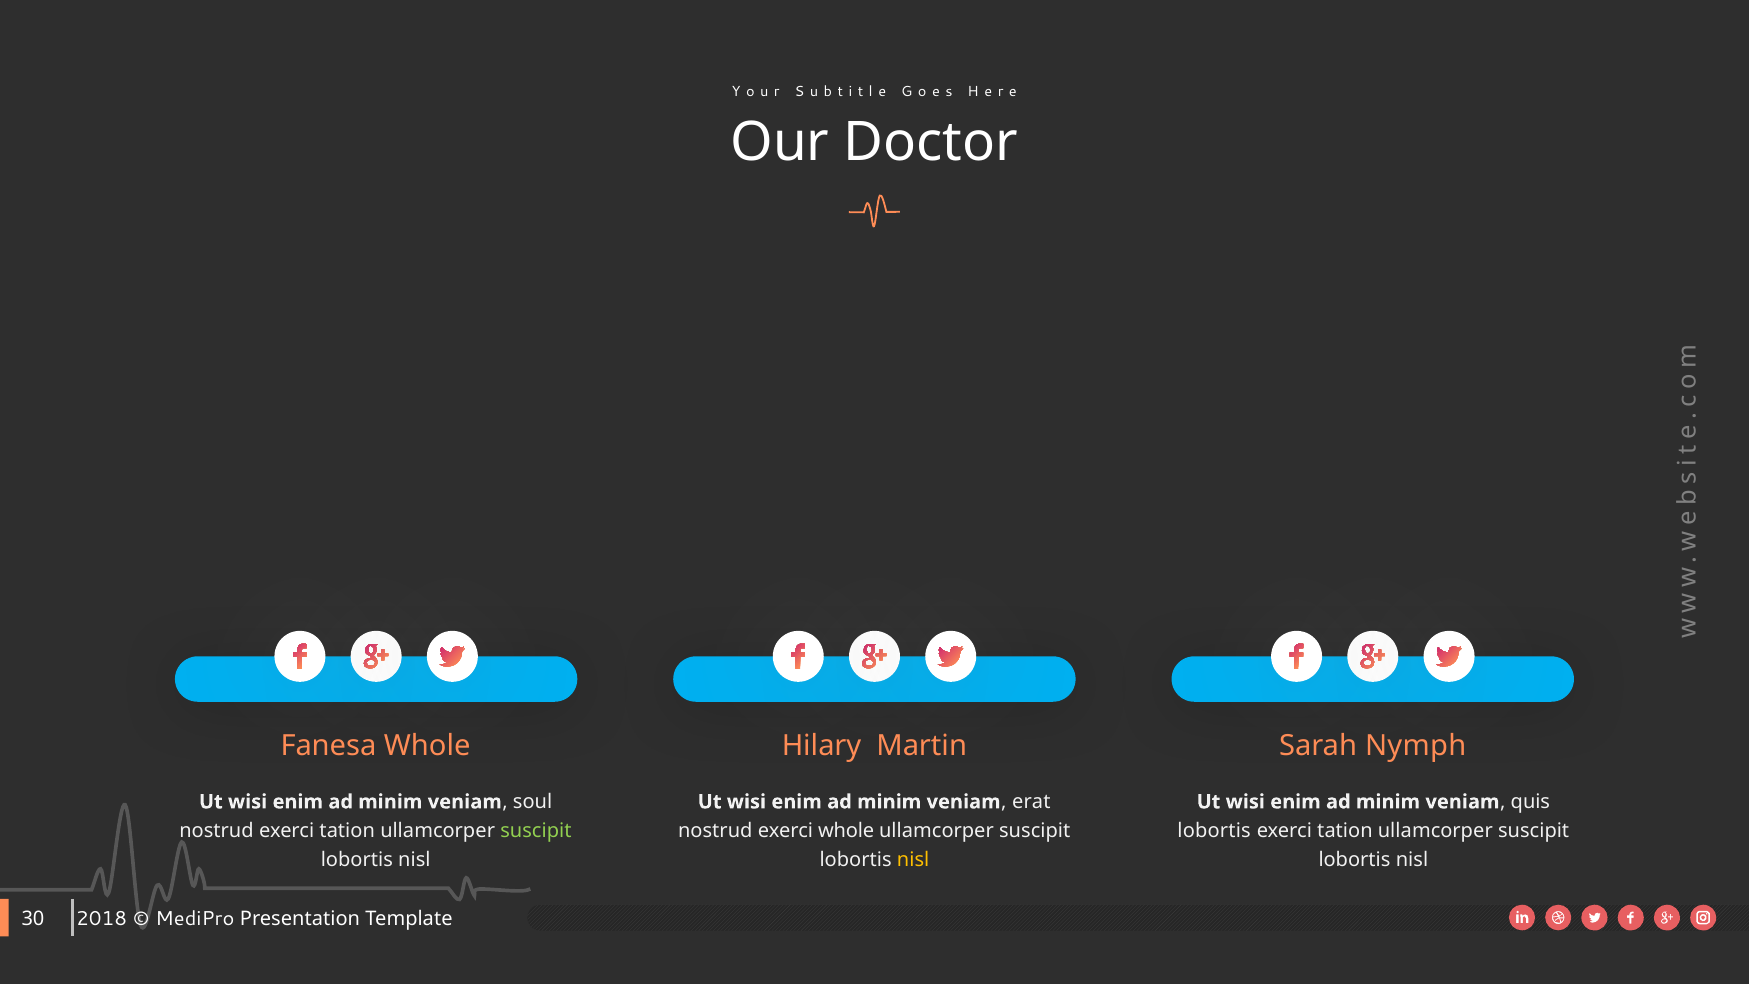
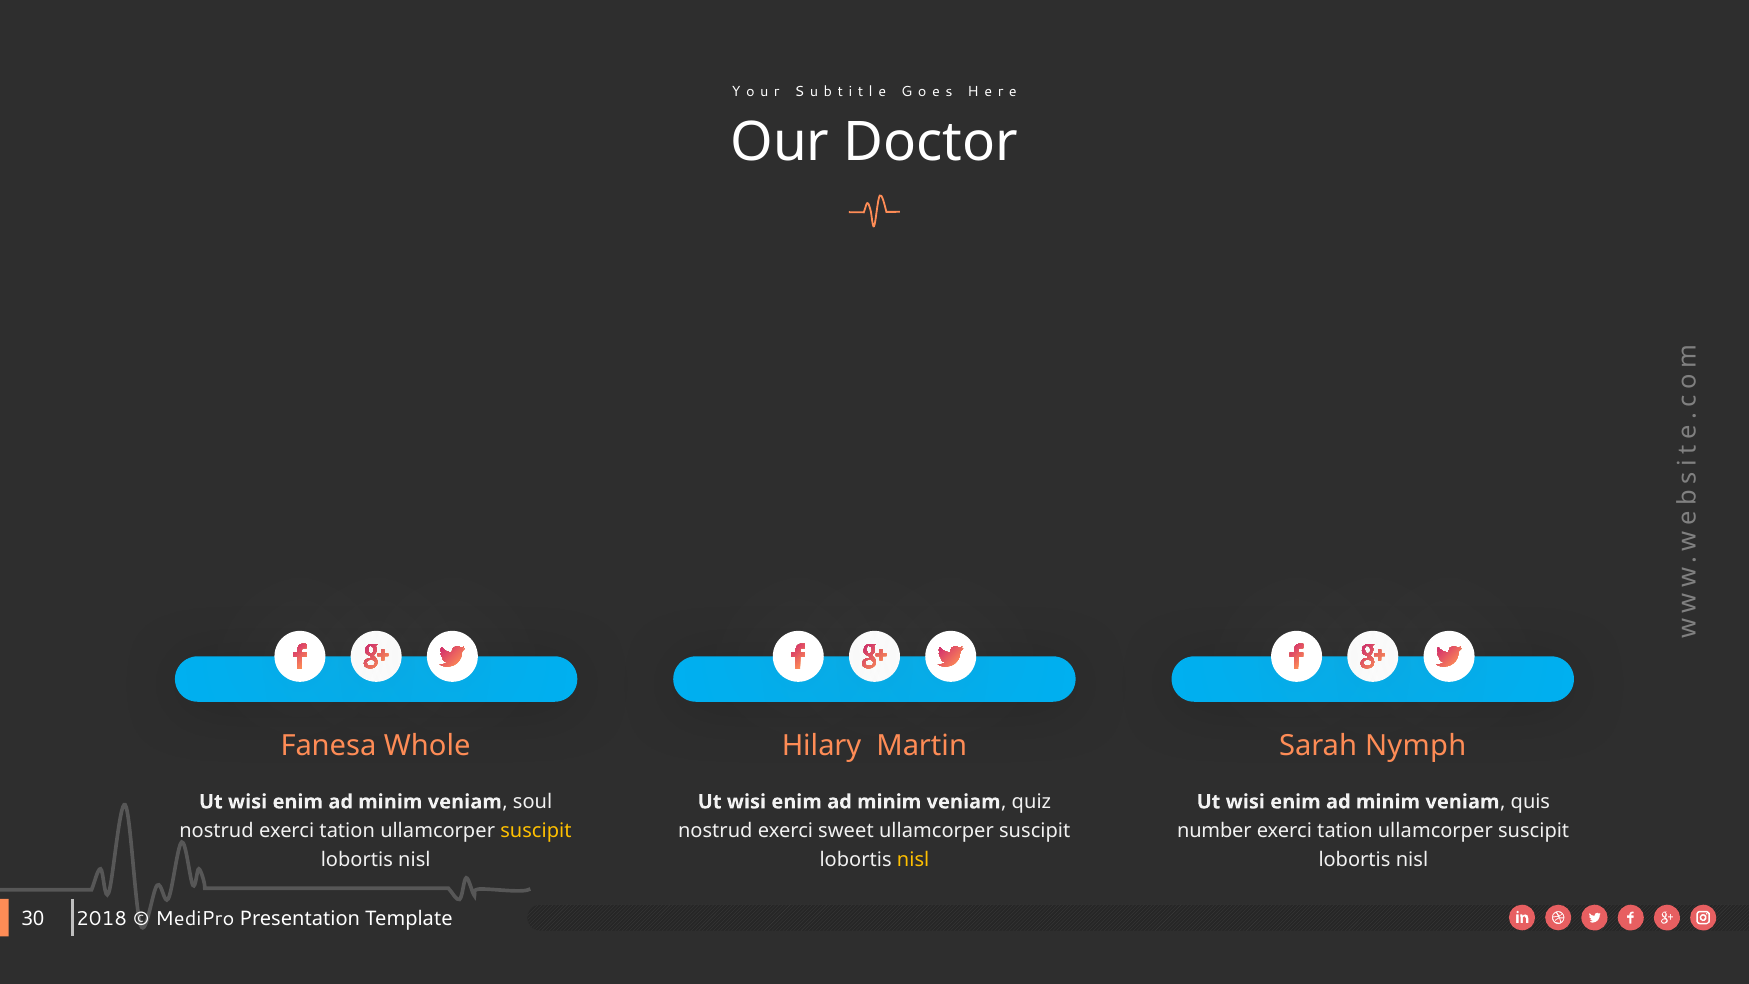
erat: erat -> quiz
suscipit at (536, 831) colour: light green -> yellow
exerci whole: whole -> sweet
lobortis at (1214, 831): lobortis -> number
